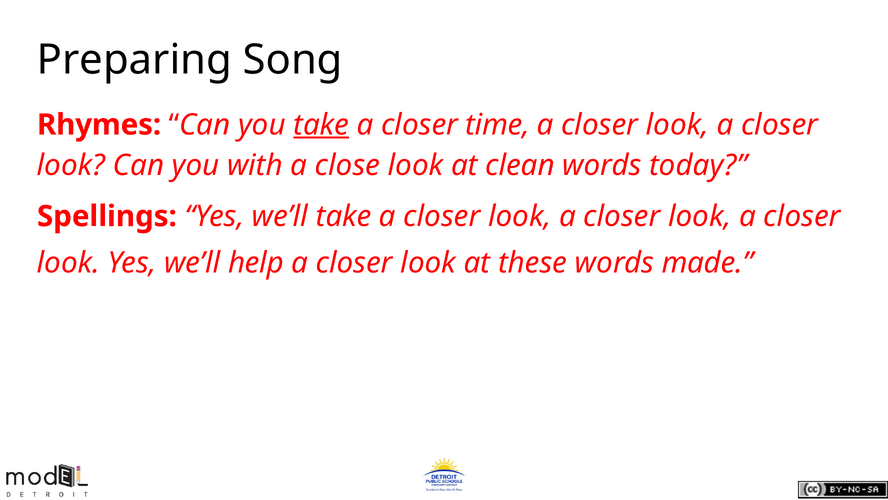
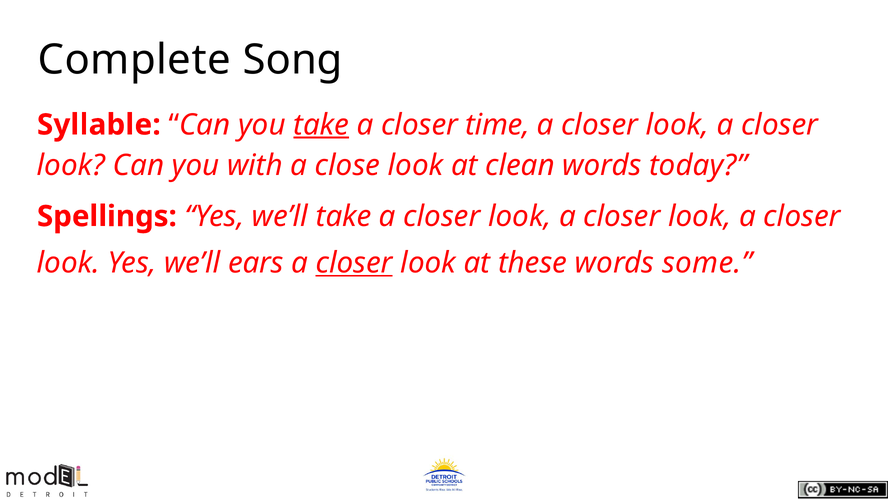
Preparing: Preparing -> Complete
Rhymes: Rhymes -> Syllable
help: help -> ears
closer at (354, 263) underline: none -> present
made: made -> some
